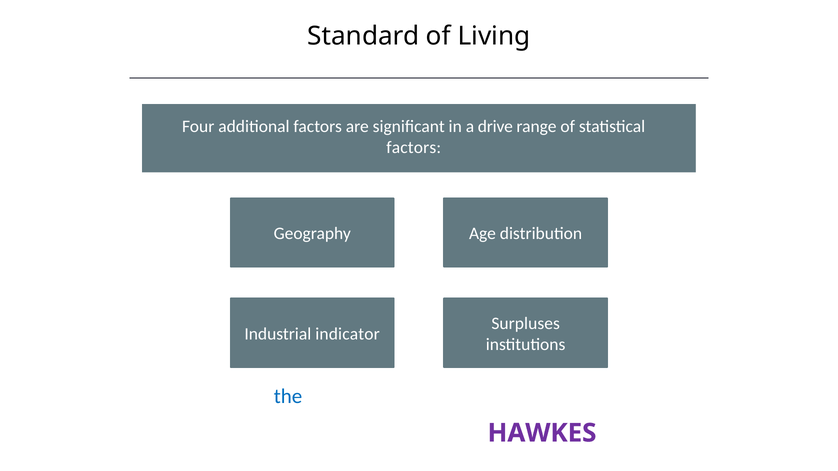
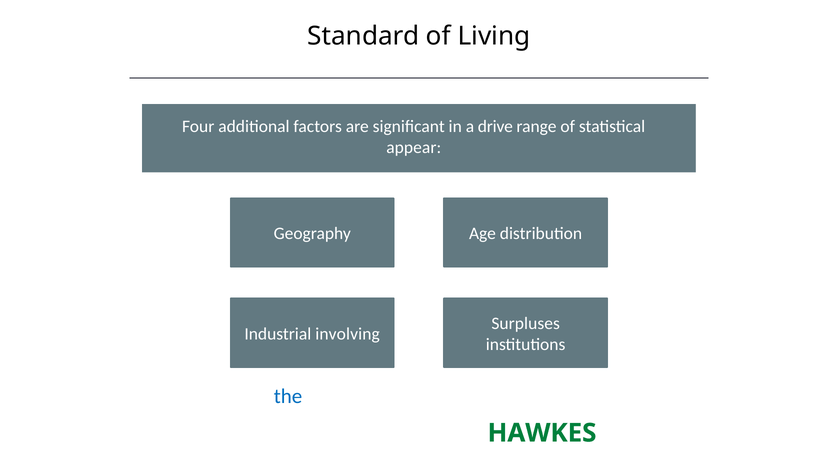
factors at (414, 147): factors -> appear
indicator: indicator -> involving
HAWKES colour: purple -> green
